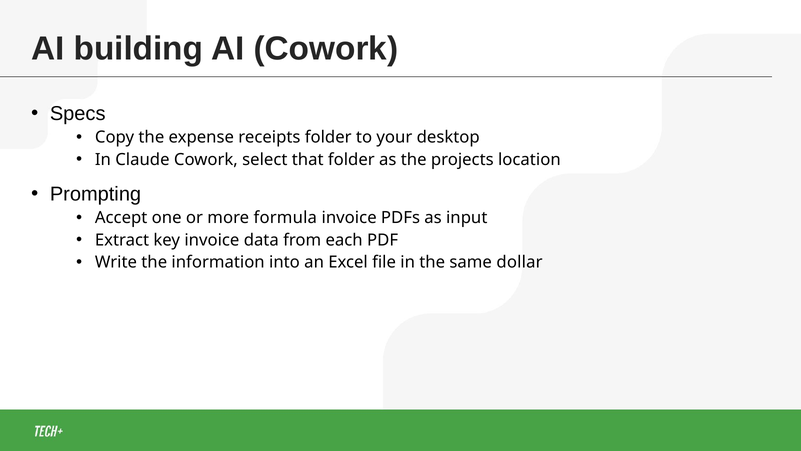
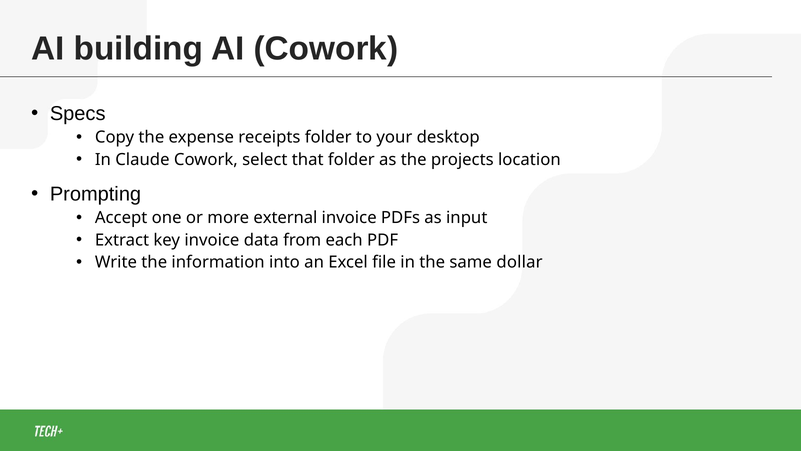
formula: formula -> external
